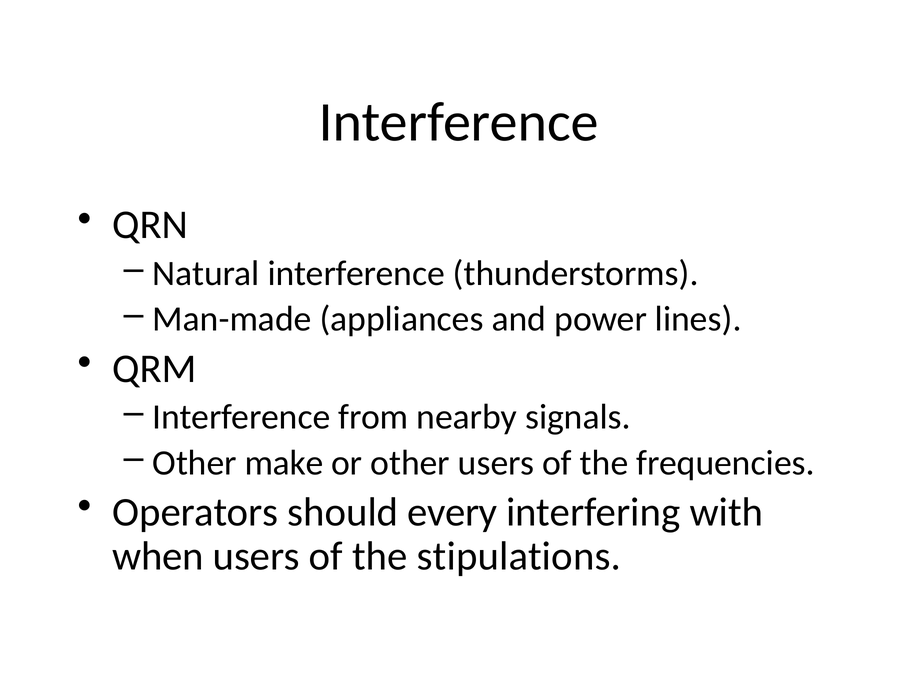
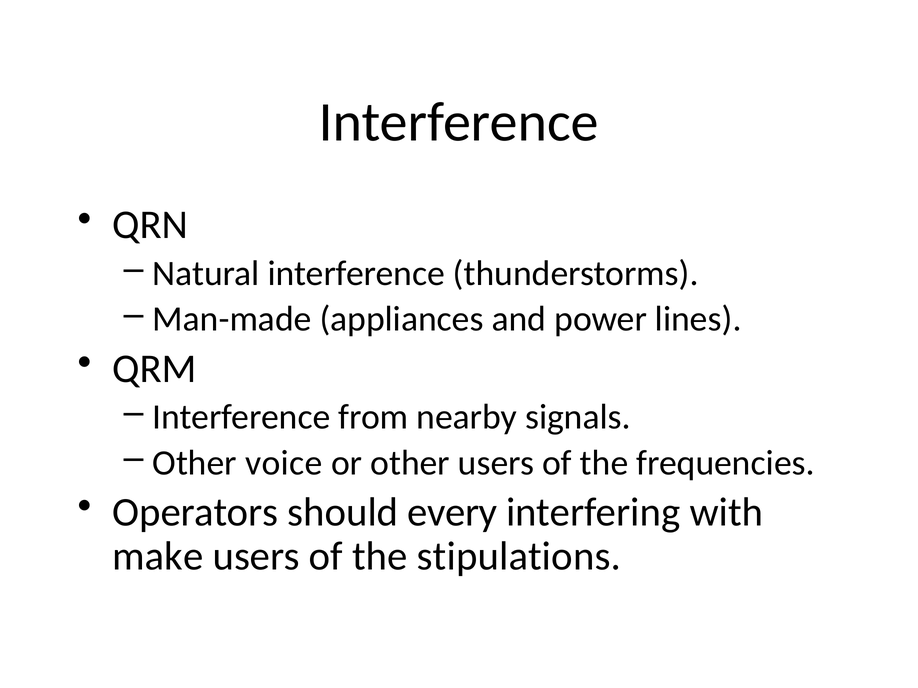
make: make -> voice
when: when -> make
